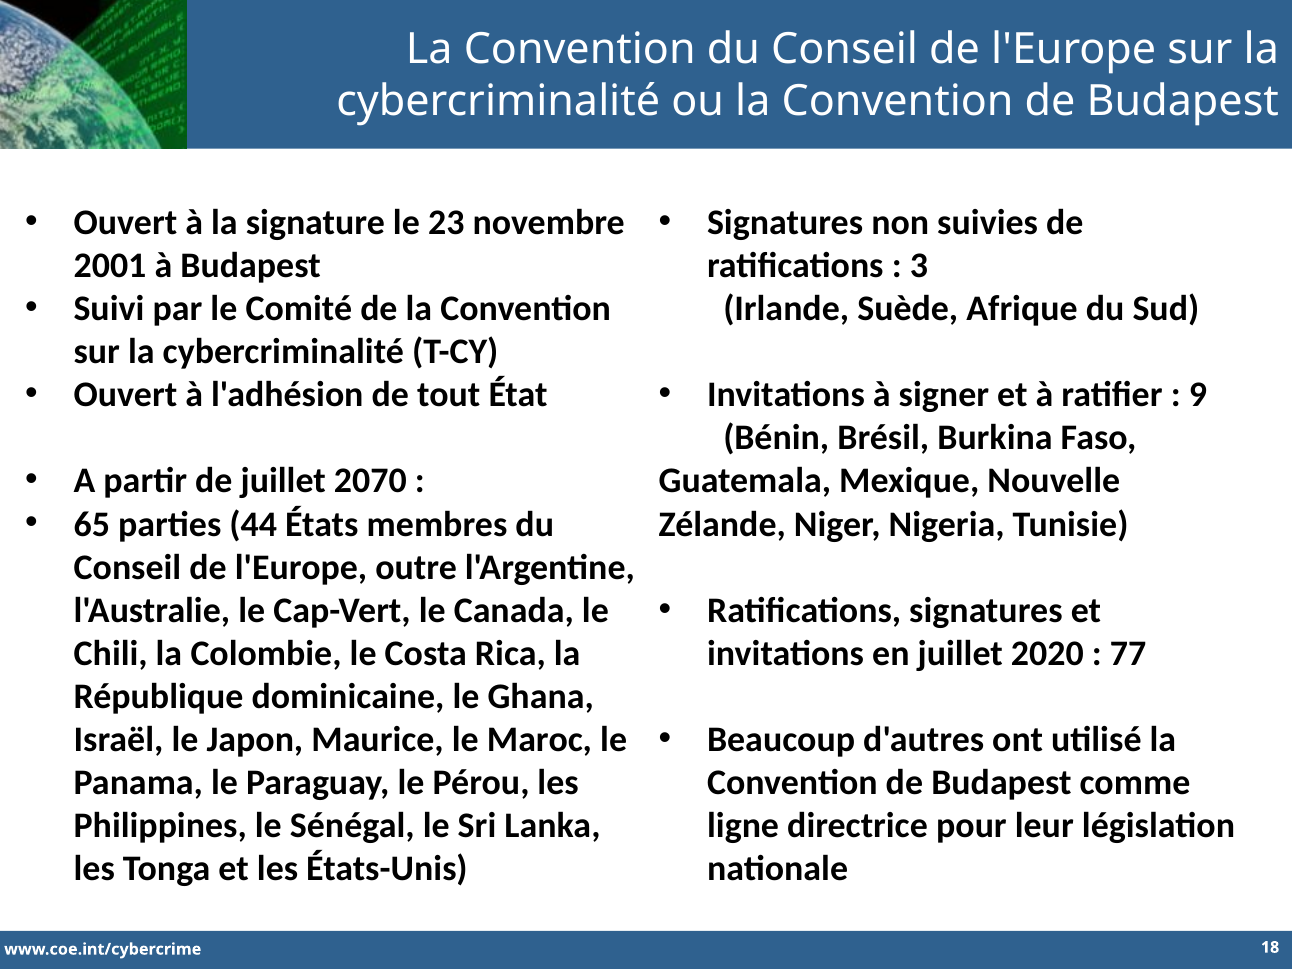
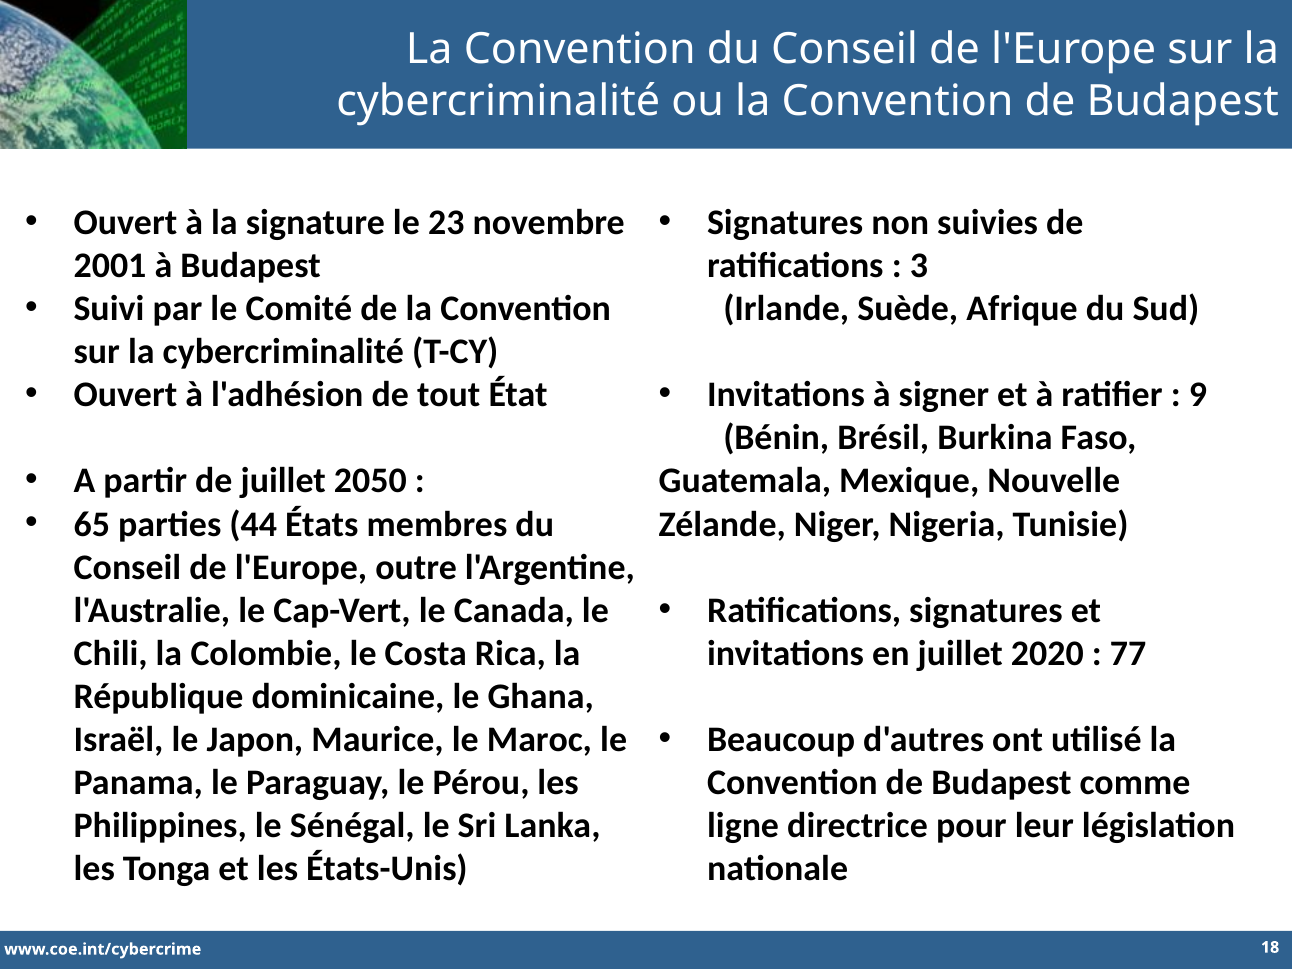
2070: 2070 -> 2050
